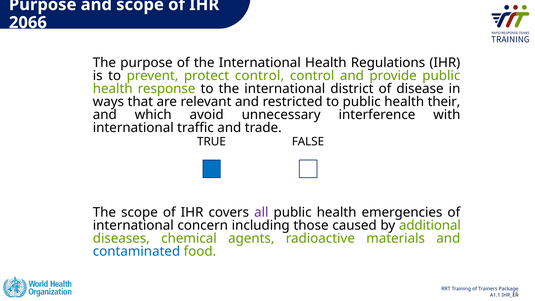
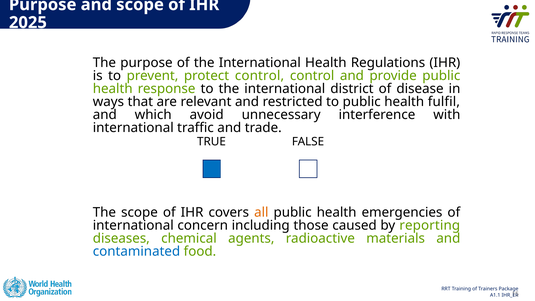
2066: 2066 -> 2025
their: their -> fulfil
all colour: purple -> orange
additional: additional -> reporting
